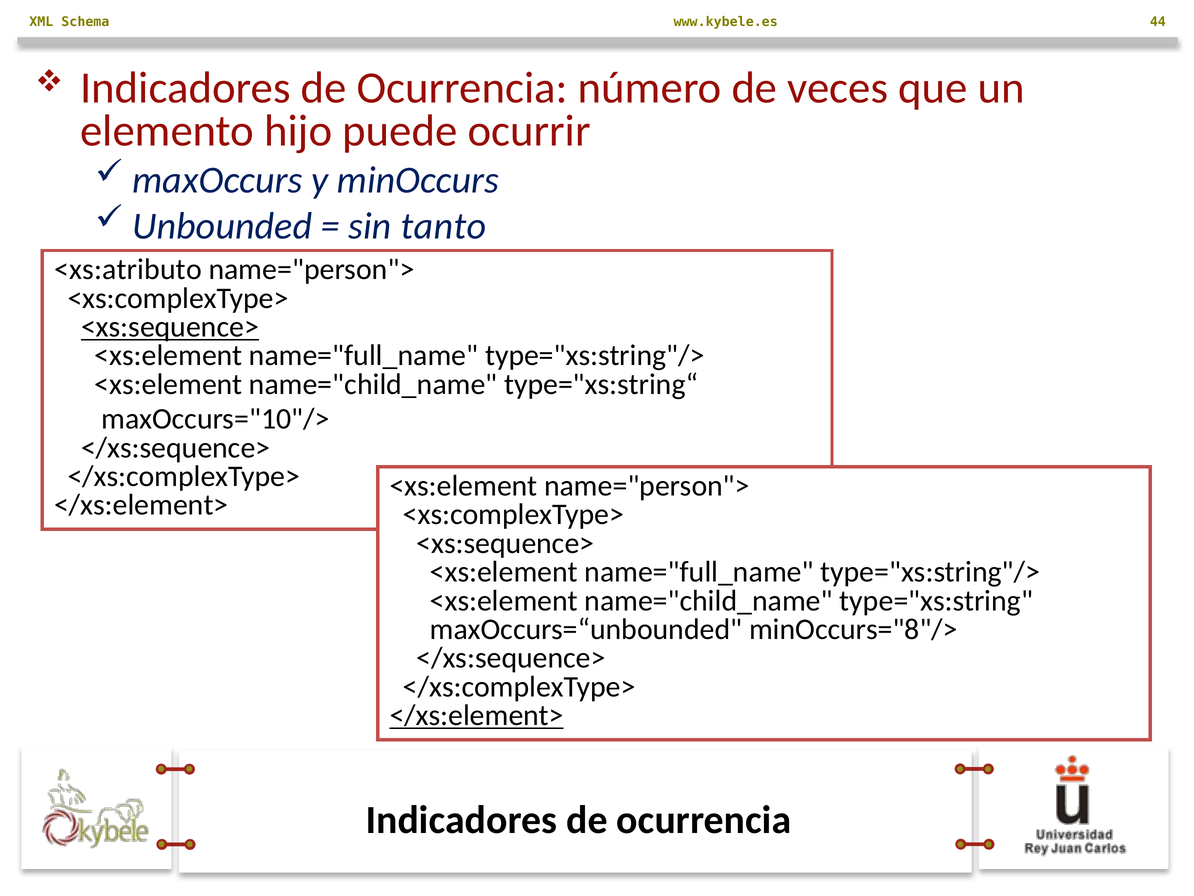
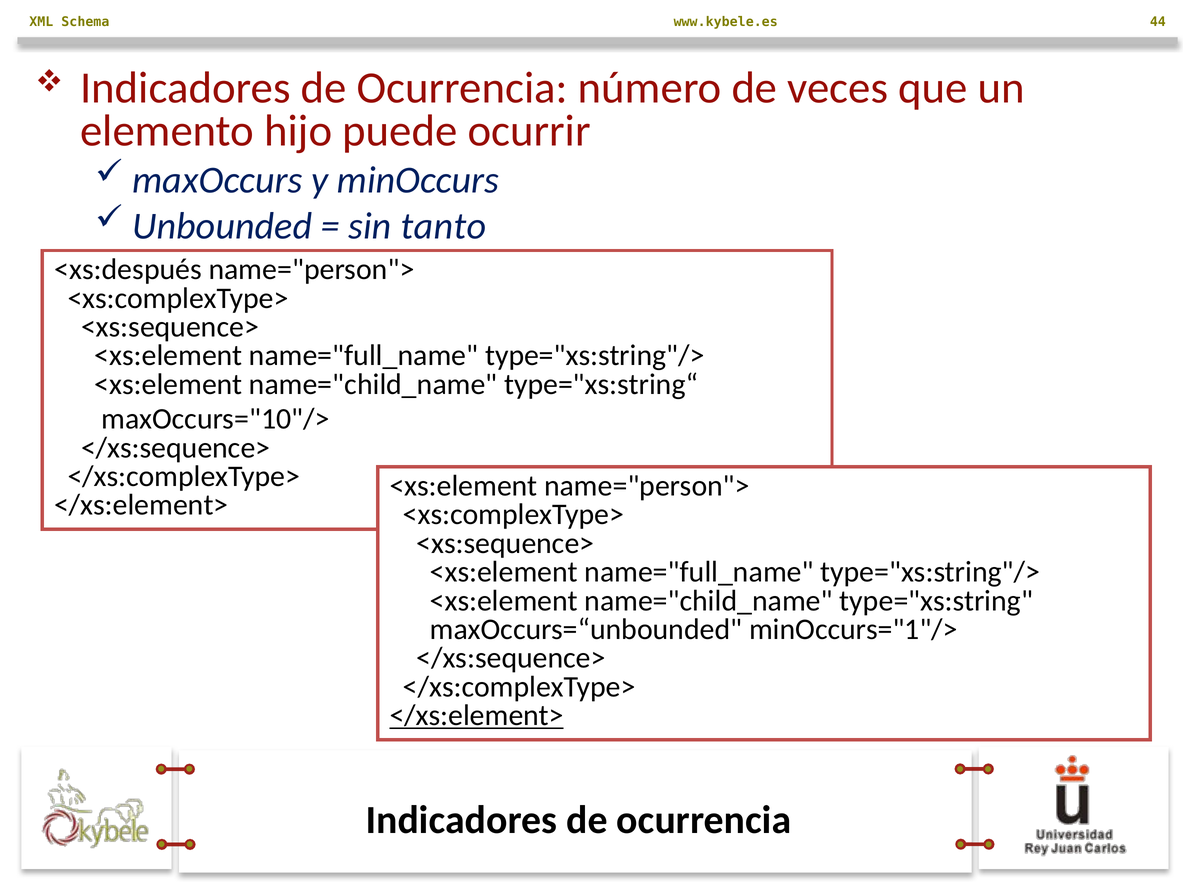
<xs:atributo: <xs:atributo -> <xs:después
<xs:sequence> at (170, 327) underline: present -> none
minOccurs="8"/>: minOccurs="8"/> -> minOccurs="1"/>
